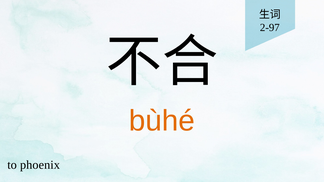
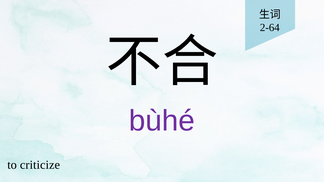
2-97: 2-97 -> 2-64
bùhé colour: orange -> purple
phoenix: phoenix -> criticize
